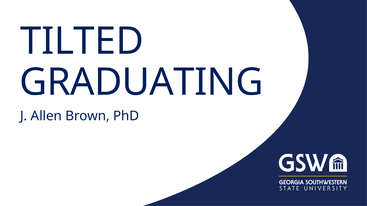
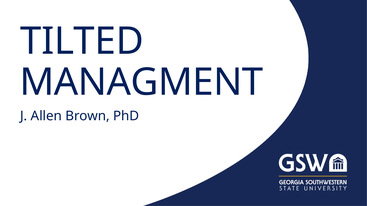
GRADUATING: GRADUATING -> MANAGMENT
